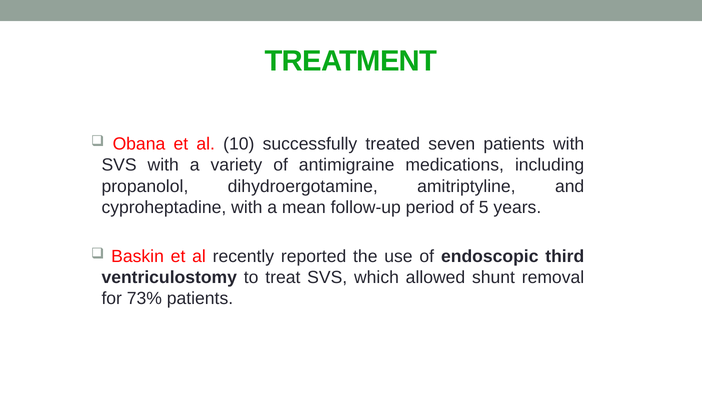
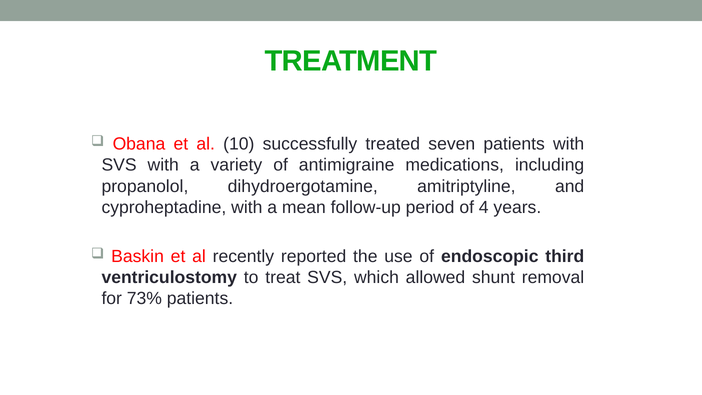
5: 5 -> 4
